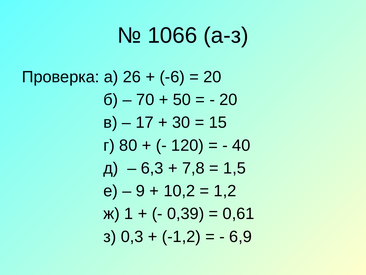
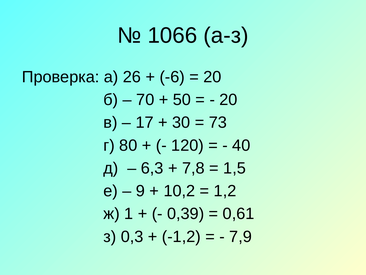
15: 15 -> 73
6,9: 6,9 -> 7,9
